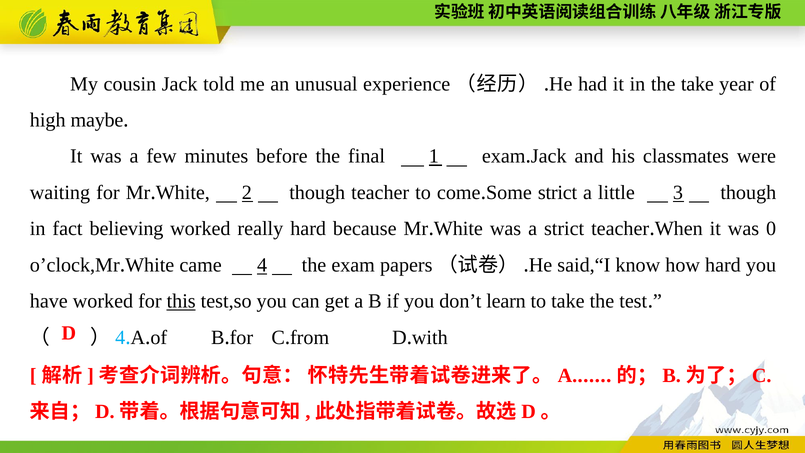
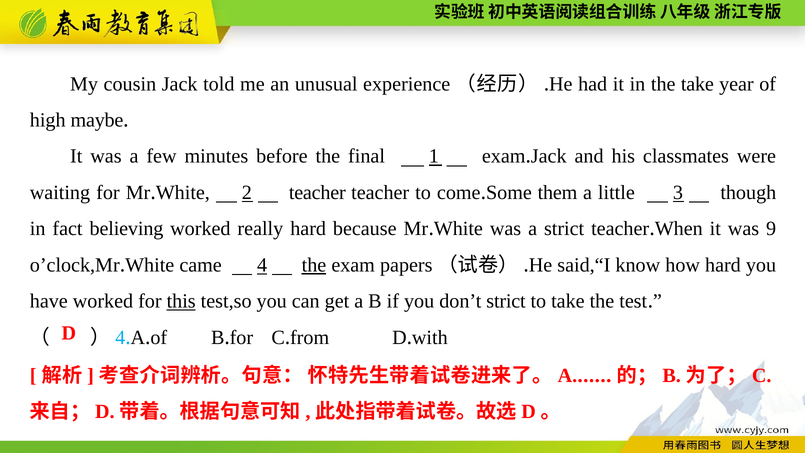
2 though: though -> teacher
strict at (558, 193): strict -> them
0: 0 -> 9
the at (314, 265) underline: none -> present
don’t learn: learn -> strict
